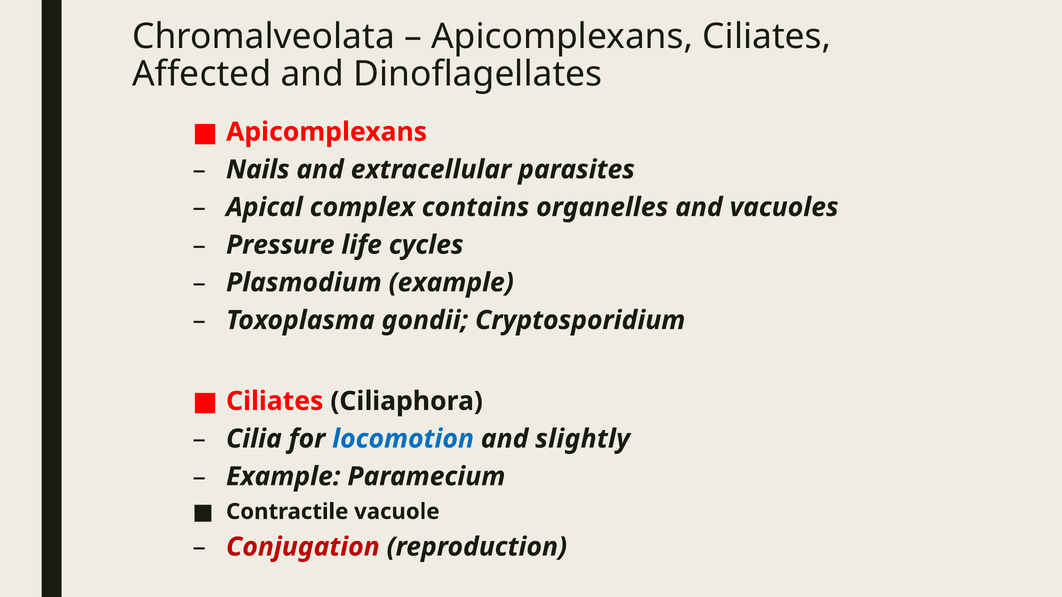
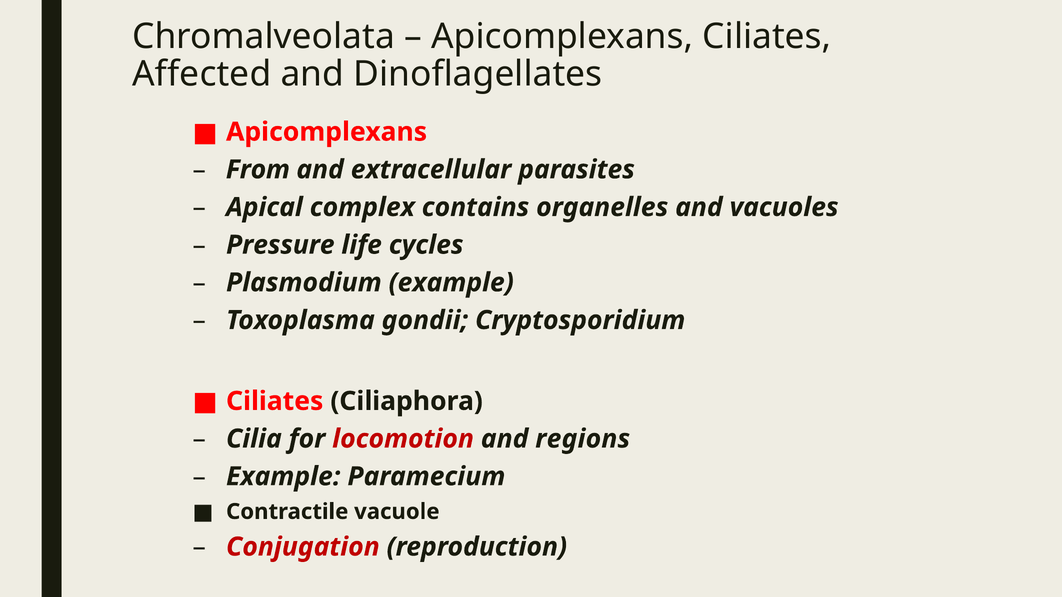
Nails: Nails -> From
locomotion colour: blue -> red
slightly: slightly -> regions
